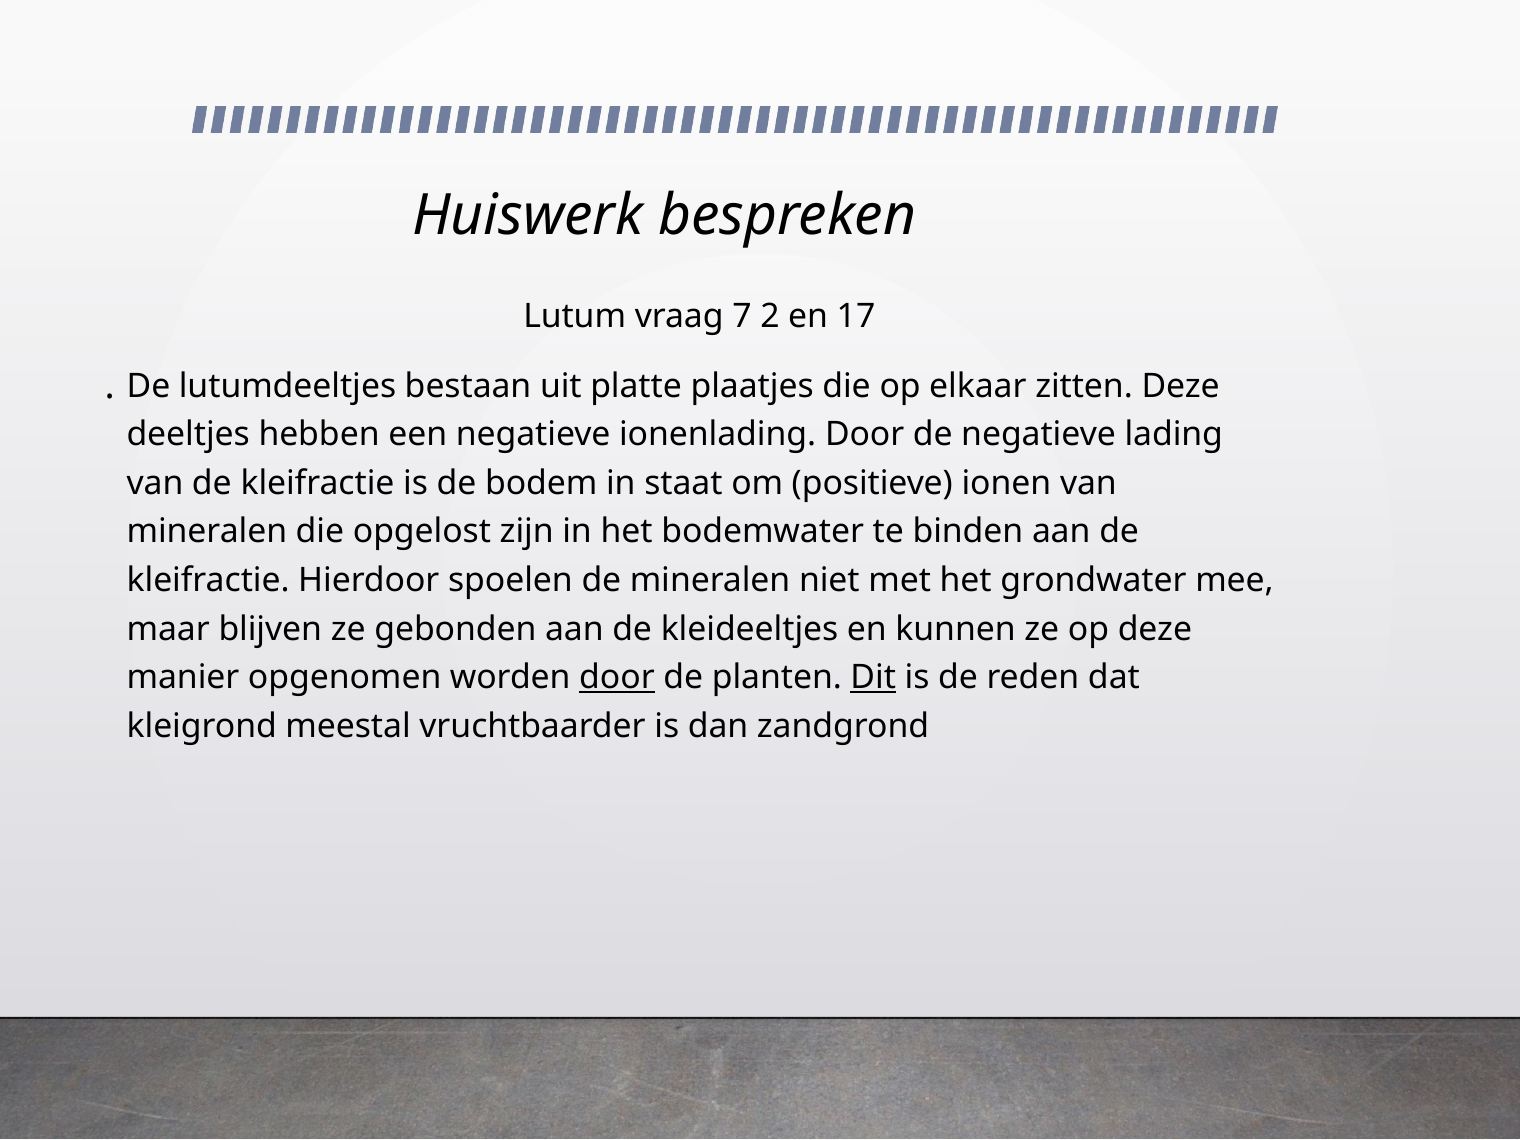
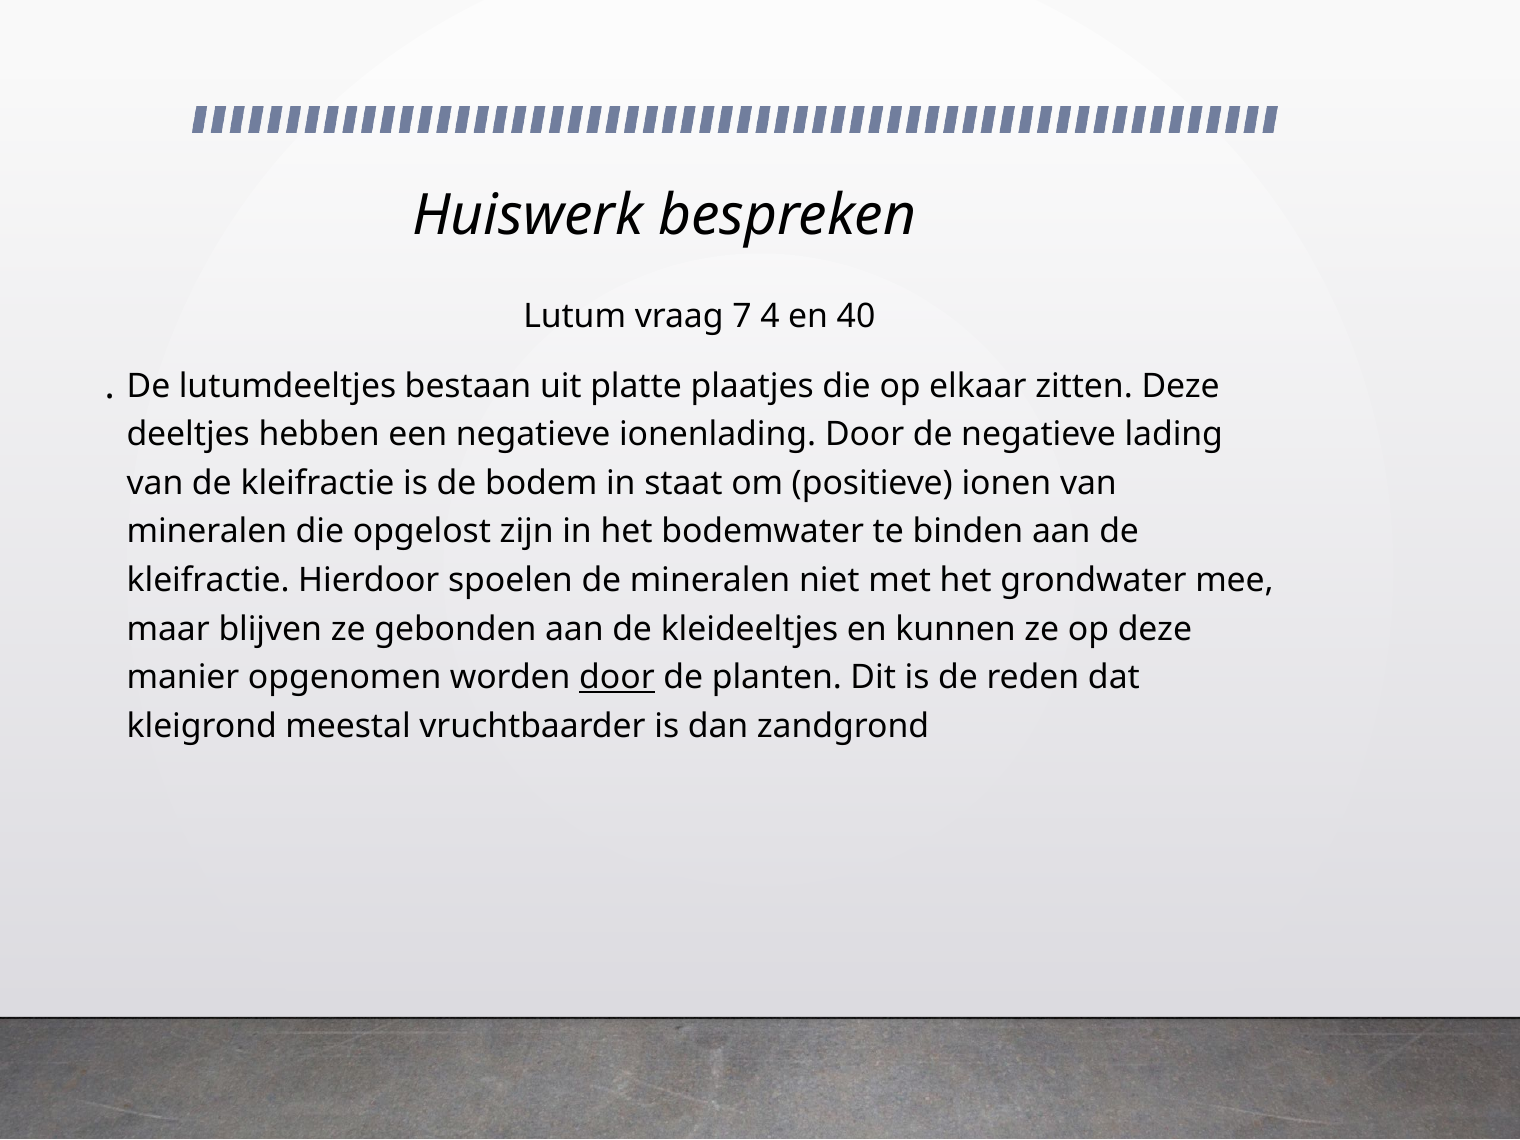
2: 2 -> 4
17: 17 -> 40
Dit underline: present -> none
